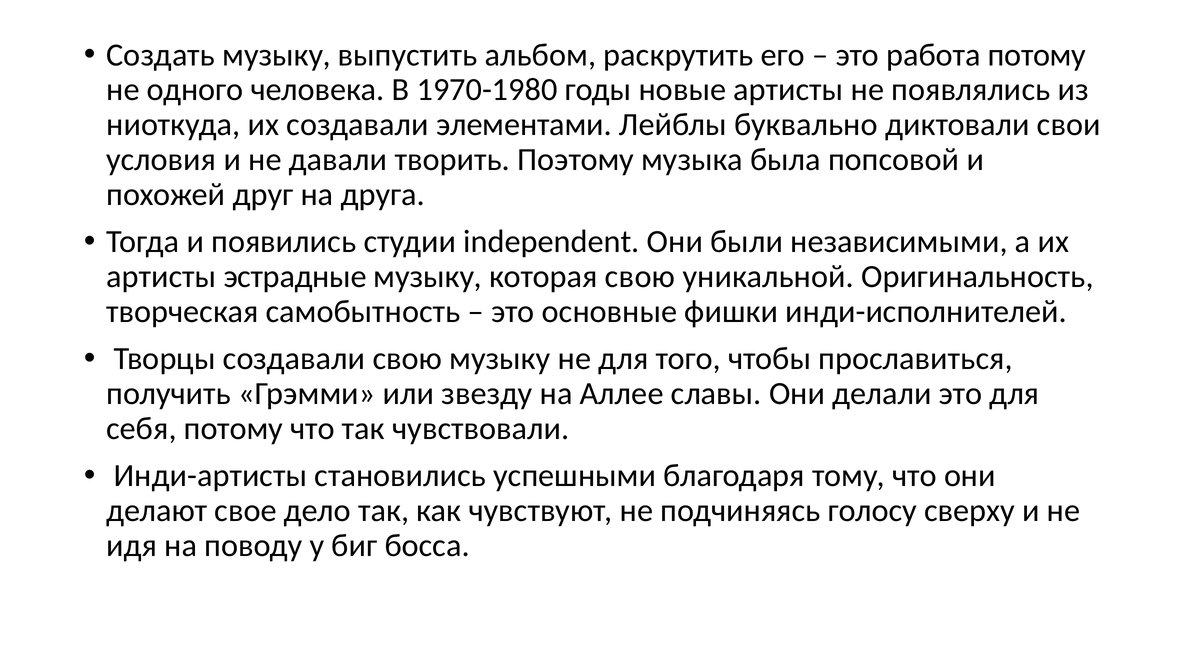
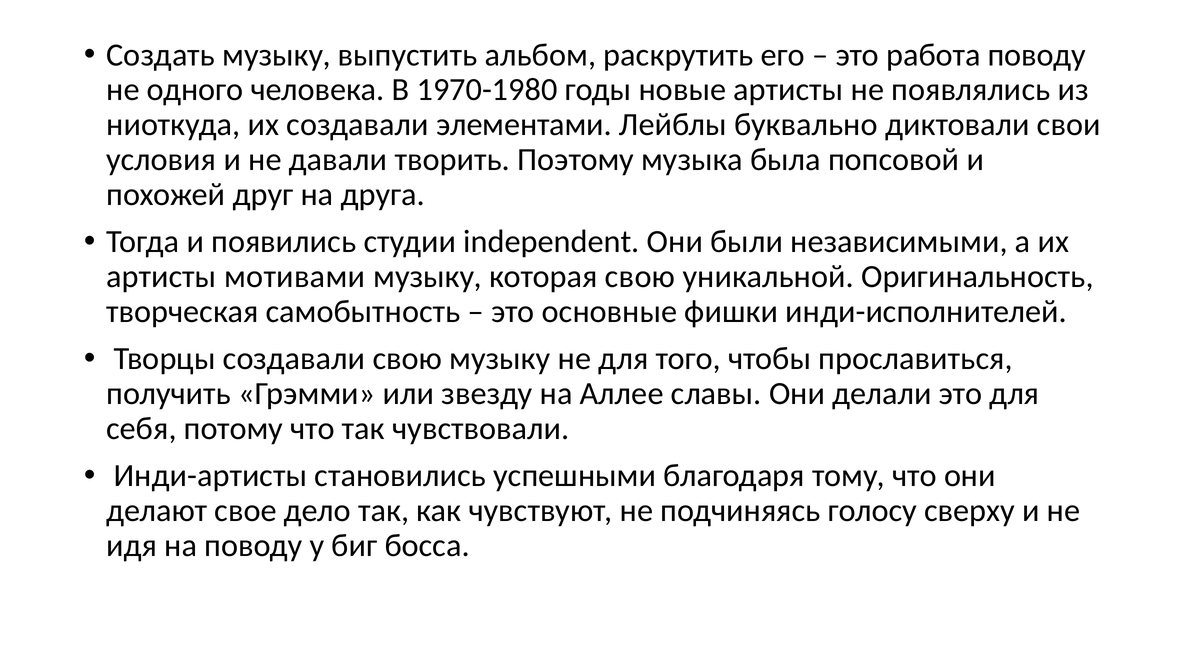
работа потому: потому -> поводу
эстрадные: эстрадные -> мотивами
